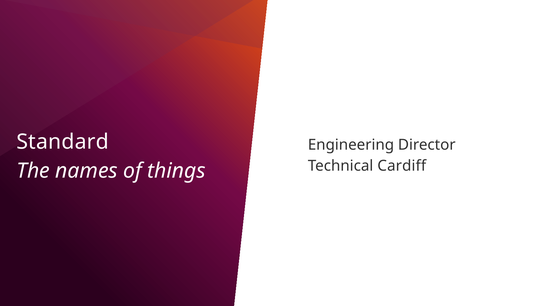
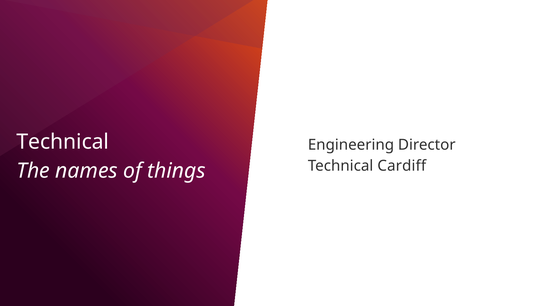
Standard at (63, 142): Standard -> Technical
